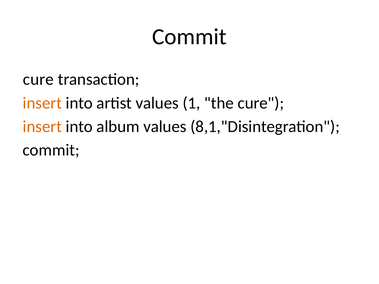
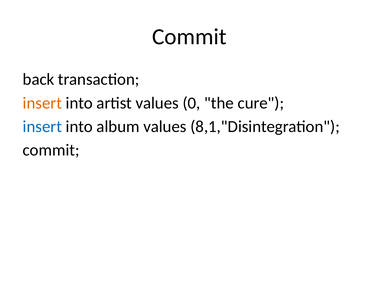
cure at (38, 80): cure -> back
1: 1 -> 0
insert at (42, 127) colour: orange -> blue
